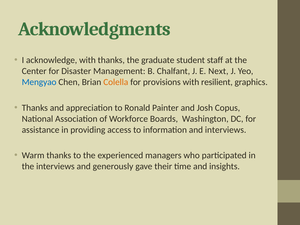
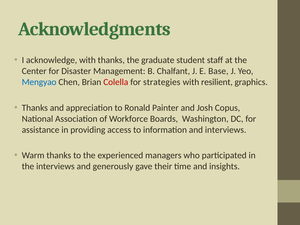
Next: Next -> Base
Colella colour: orange -> red
provisions: provisions -> strategies
